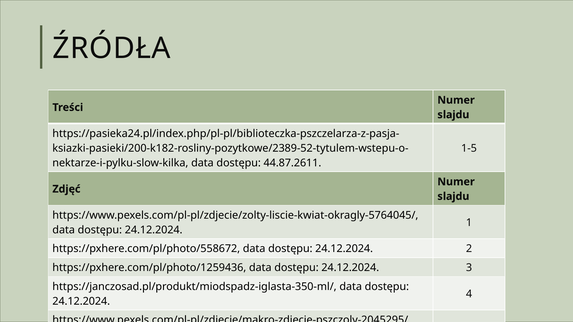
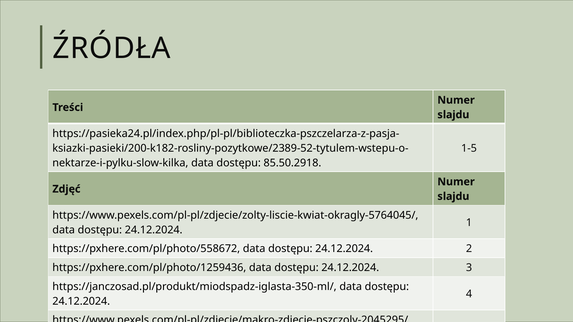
44.87.2611: 44.87.2611 -> 85.50.2918
